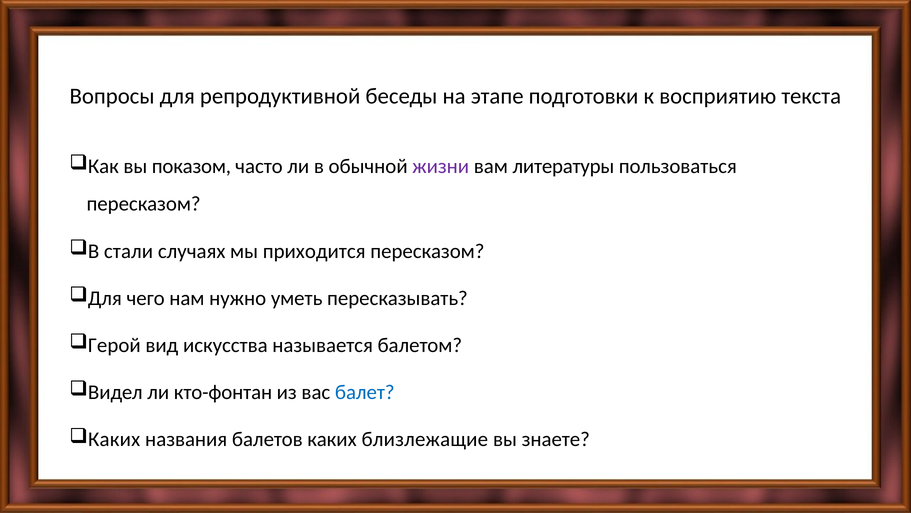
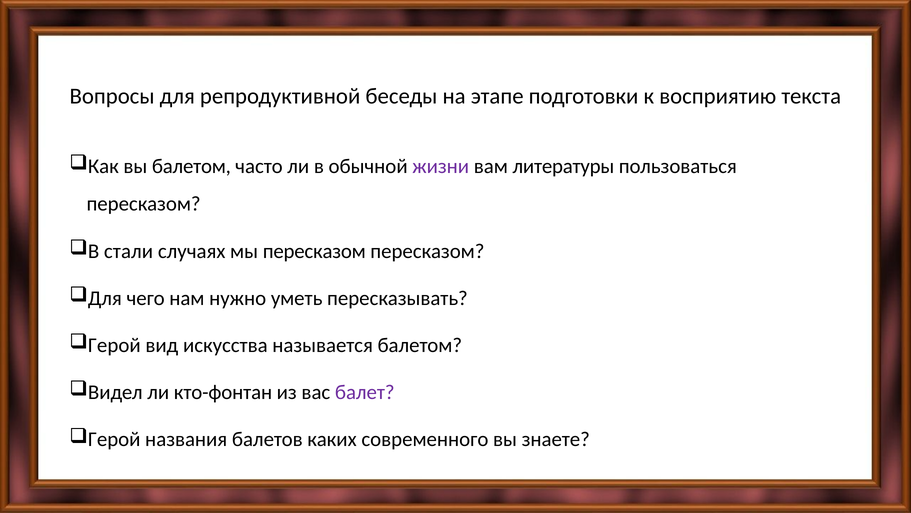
вы показом: показом -> балетом
мы приходится: приходится -> пересказом
балет colour: blue -> purple
Каких at (114, 439): Каких -> Герой
близлежащие: близлежащие -> современного
